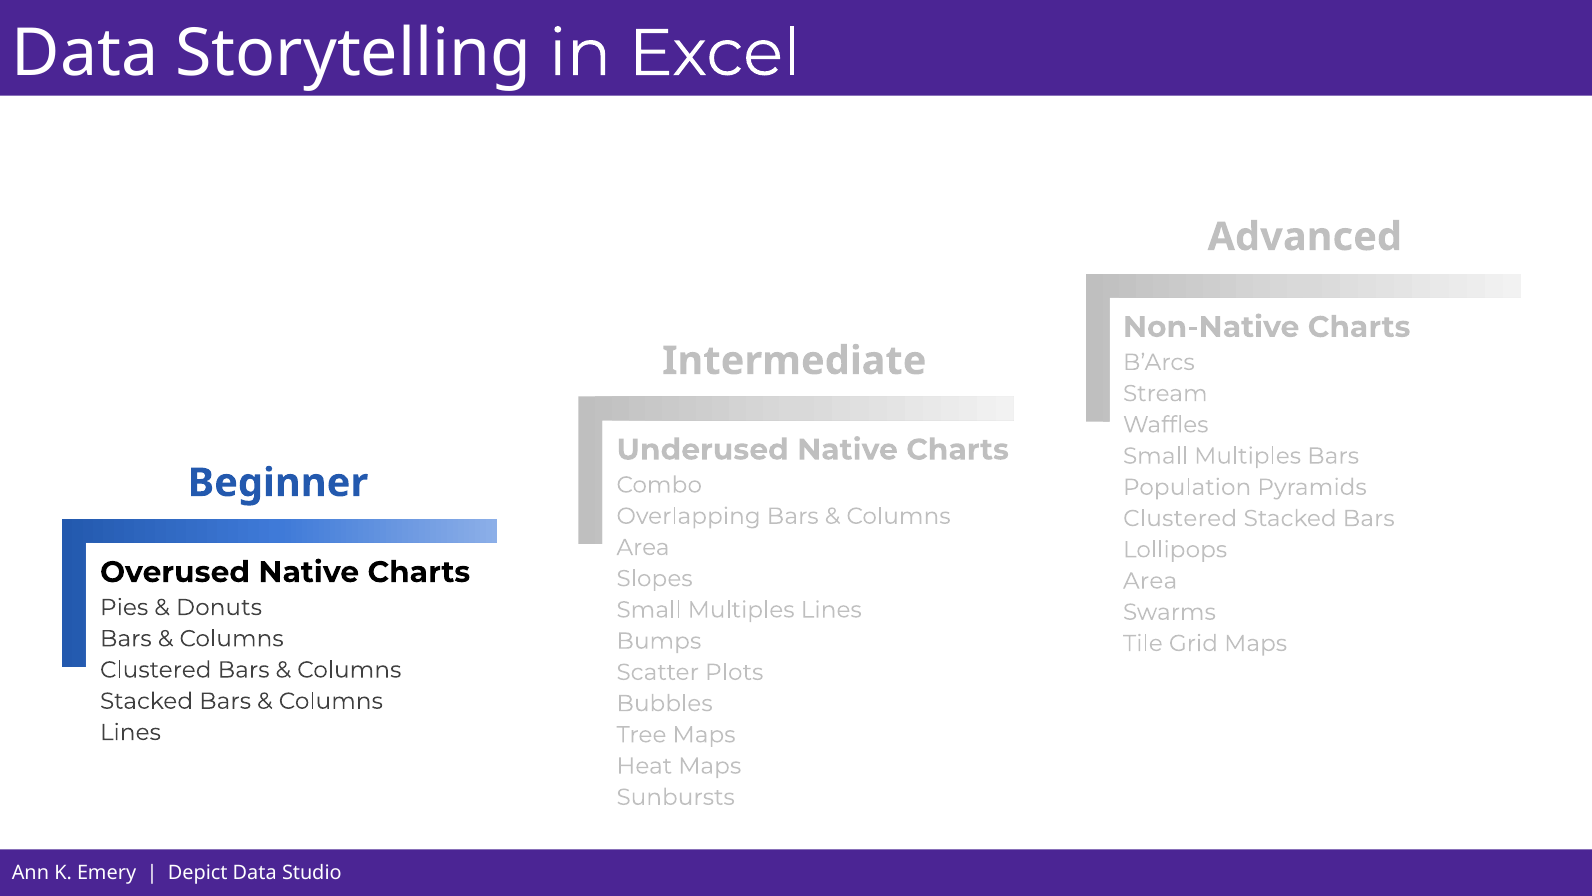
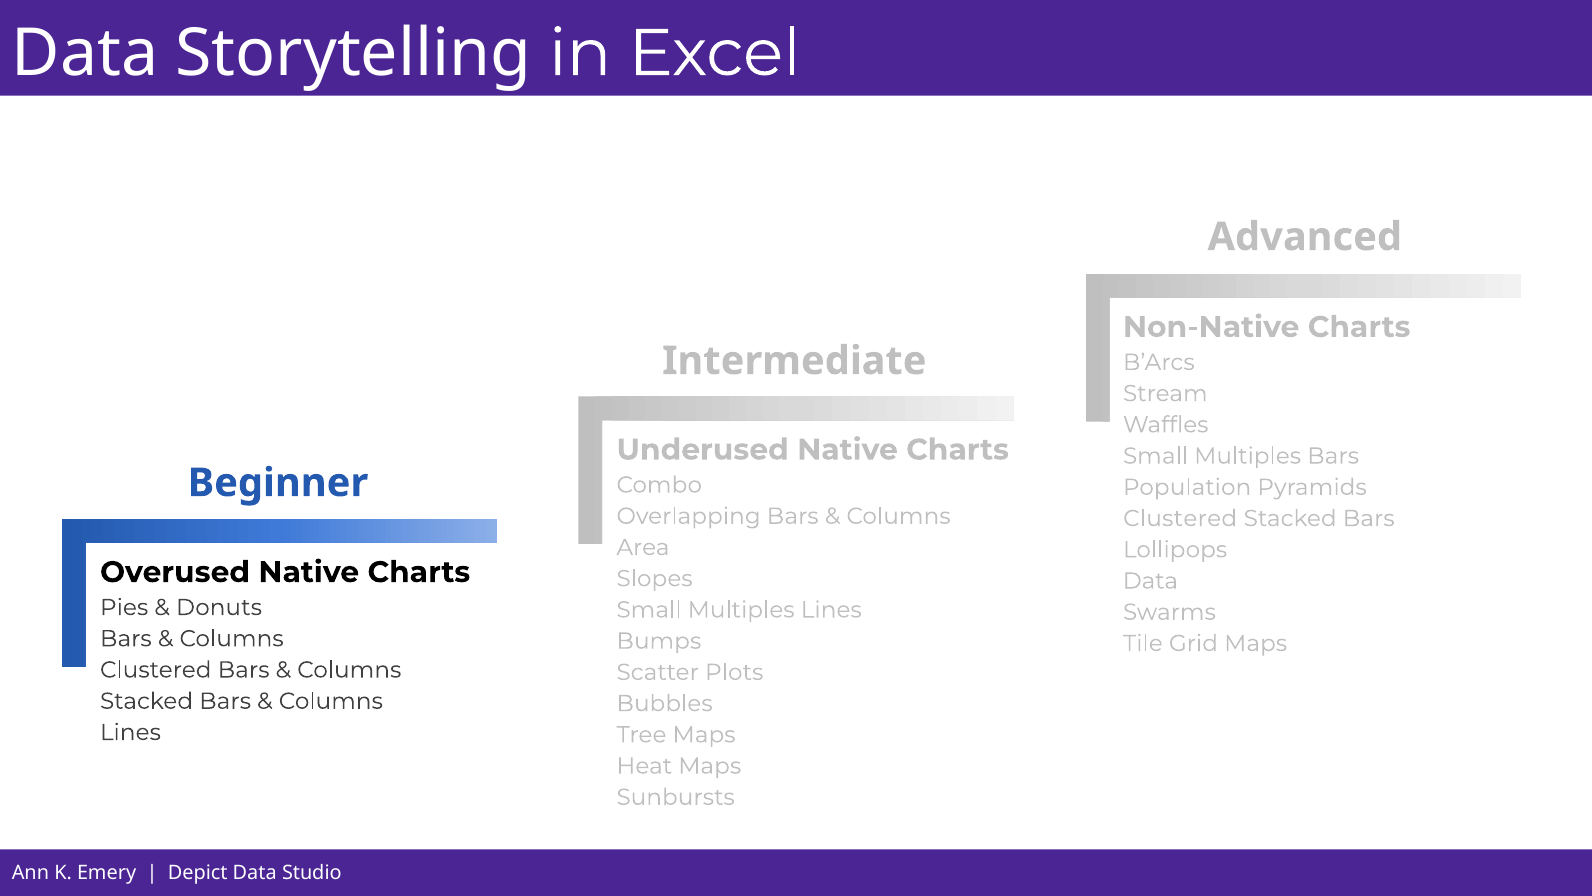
Area at (1150, 581): Area -> Data
